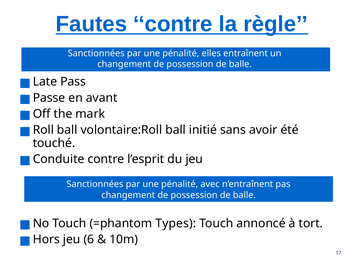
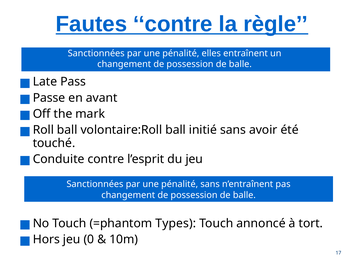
pénalité avec: avec -> sans
6: 6 -> 0
